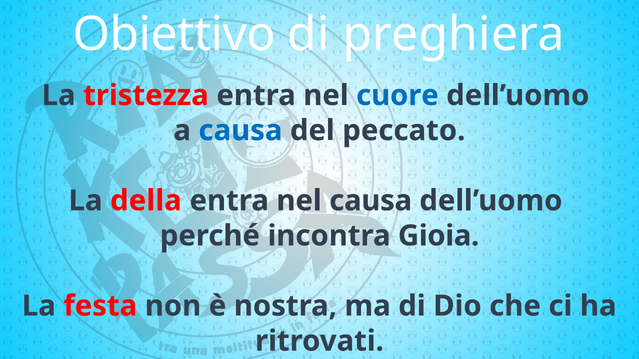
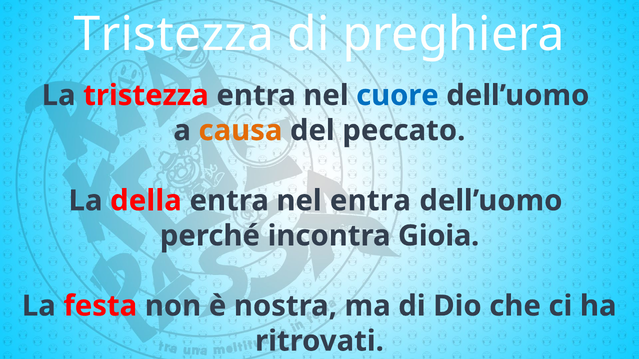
Obiettivo at (174, 35): Obiettivo -> Tristezza
causa at (240, 131) colour: blue -> orange
nel causa: causa -> entra
